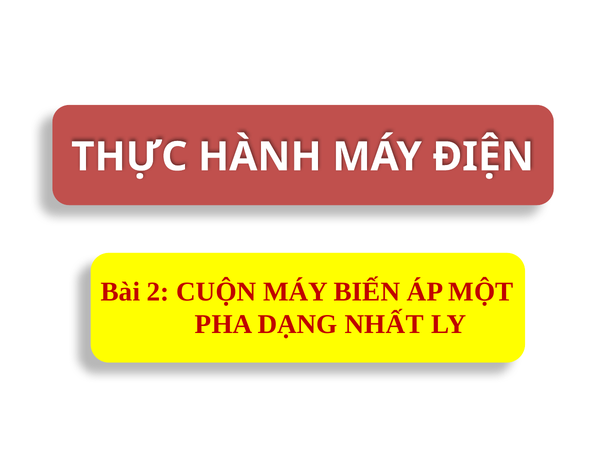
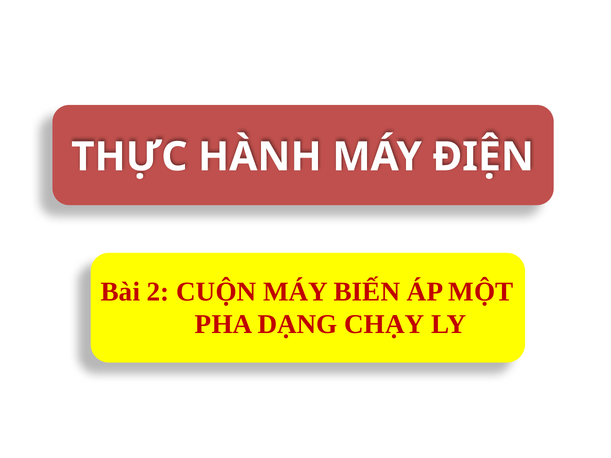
NHẤT: NHẤT -> CHẠY
